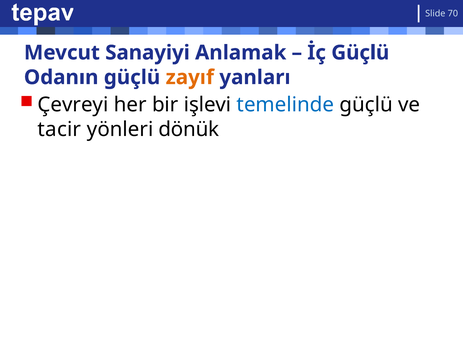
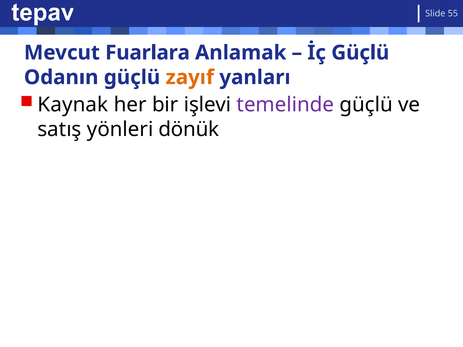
70: 70 -> 55
Sanayiyi: Sanayiyi -> Fuarlara
Çevreyi: Çevreyi -> Kaynak
temelinde colour: blue -> purple
tacir: tacir -> satış
